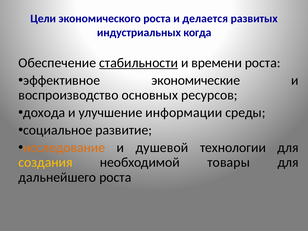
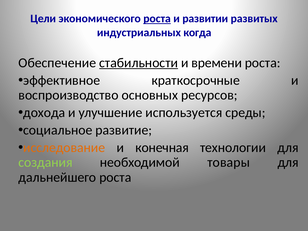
роста at (157, 19) underline: none -> present
делается: делается -> развитии
экономические: экономические -> краткосрочные
информации: информации -> используется
душевой: душевой -> конечная
создания colour: yellow -> light green
